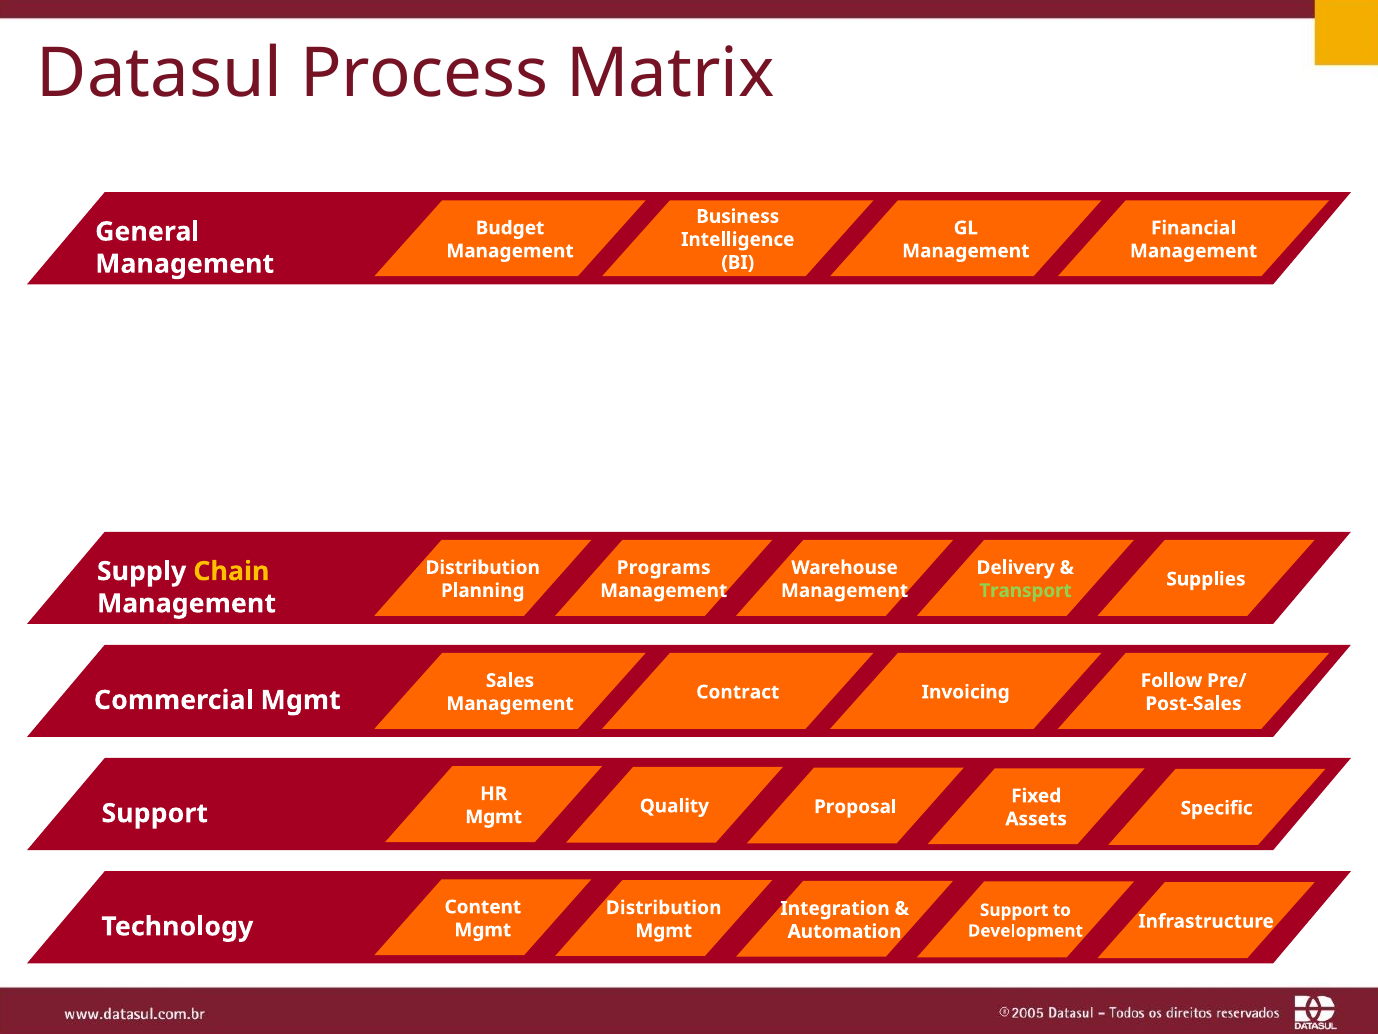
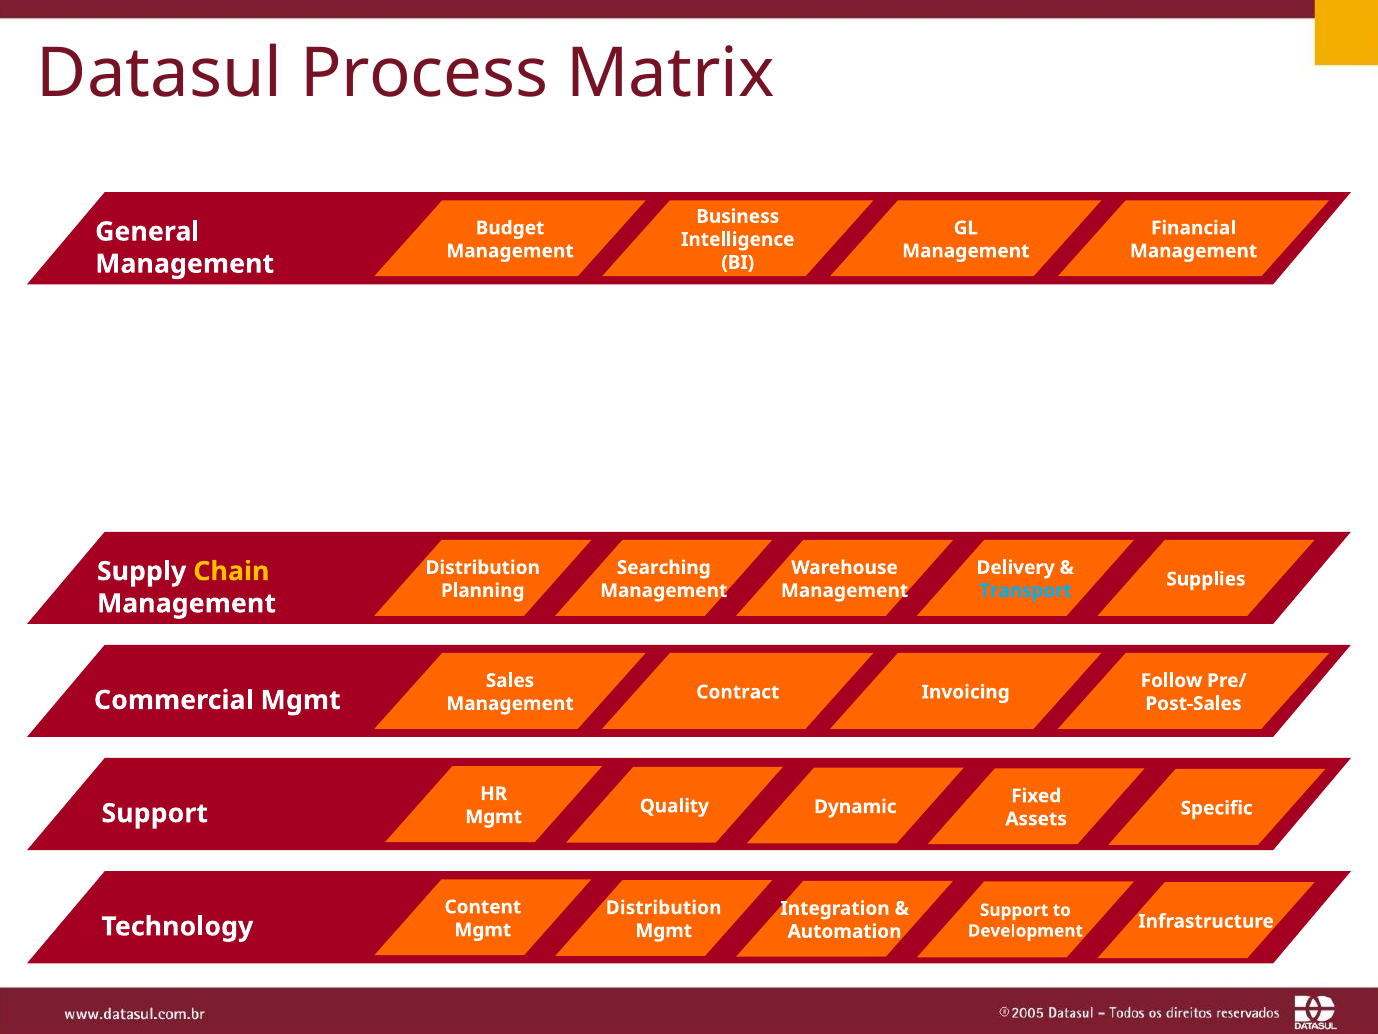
Programs: Programs -> Searching
Transport colour: light green -> light blue
Proposal: Proposal -> Dynamic
